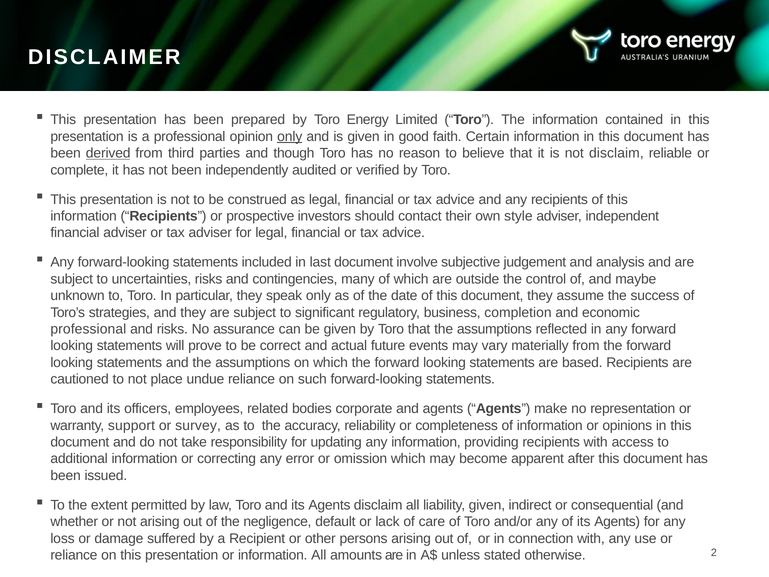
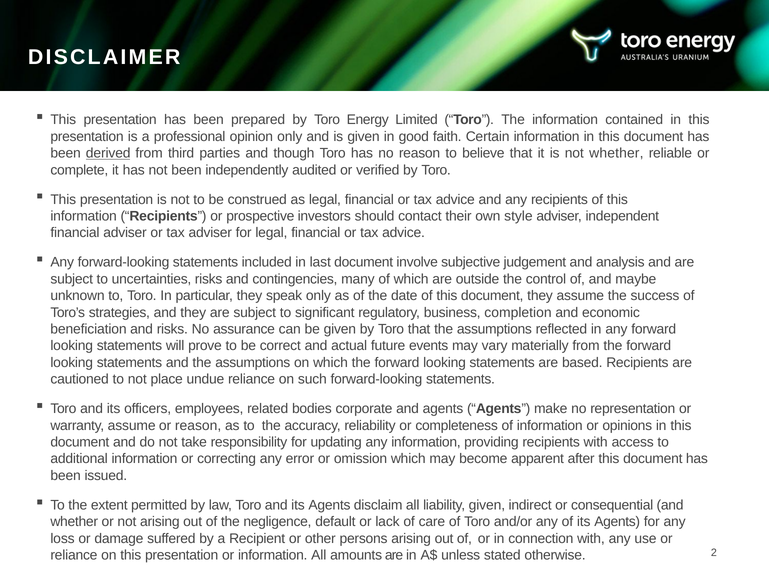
only at (290, 137) underline: present -> none
not disclaim: disclaim -> whether
professional at (88, 329): professional -> beneficiation
warranty support: support -> assume
or survey: survey -> reason
